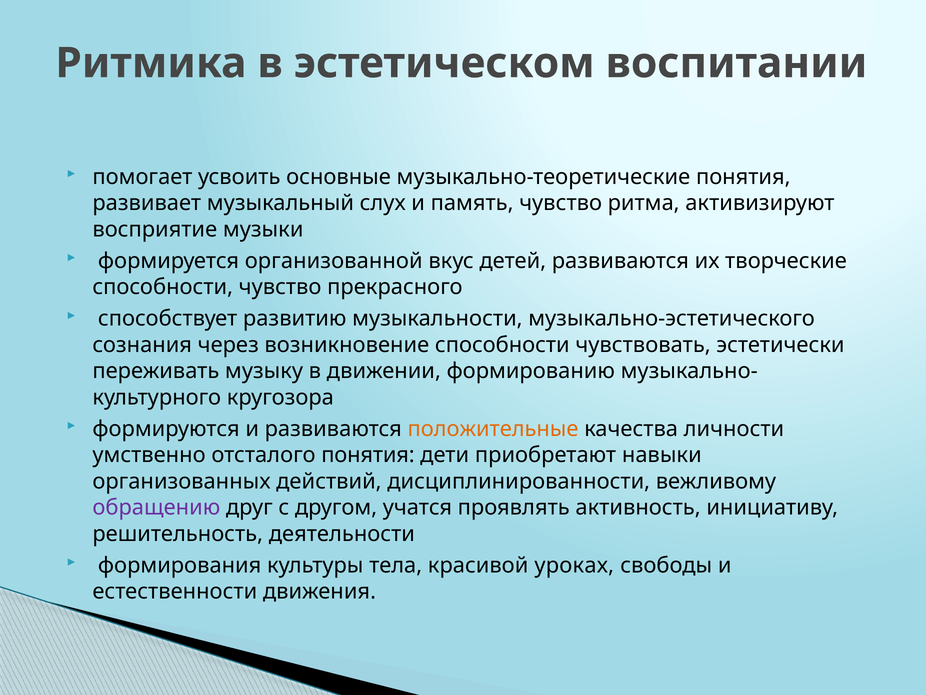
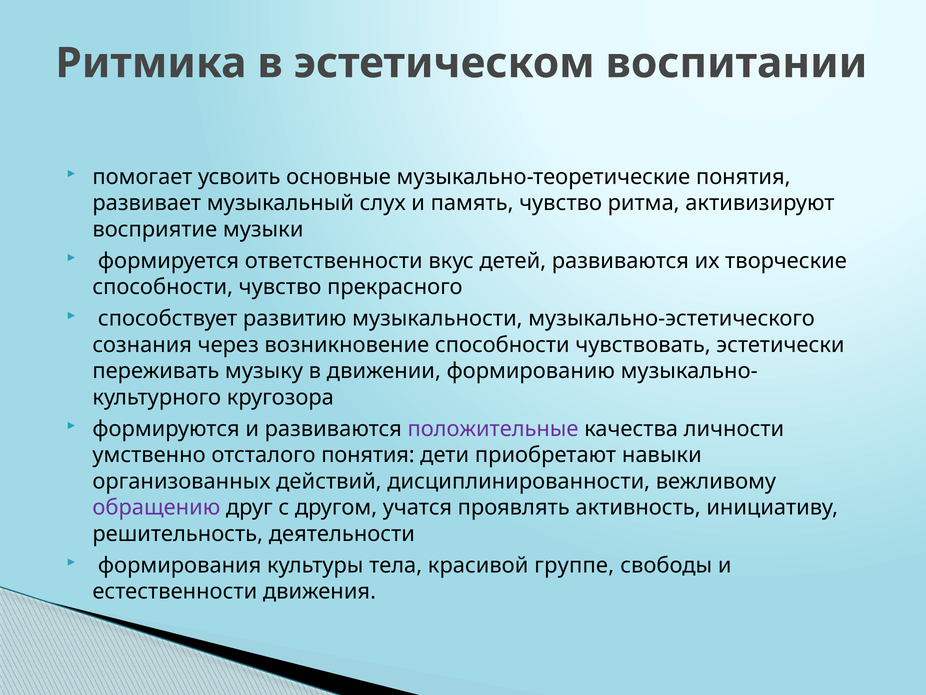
организованной: организованной -> ответственности
положительные colour: orange -> purple
уроках: уроках -> группе
